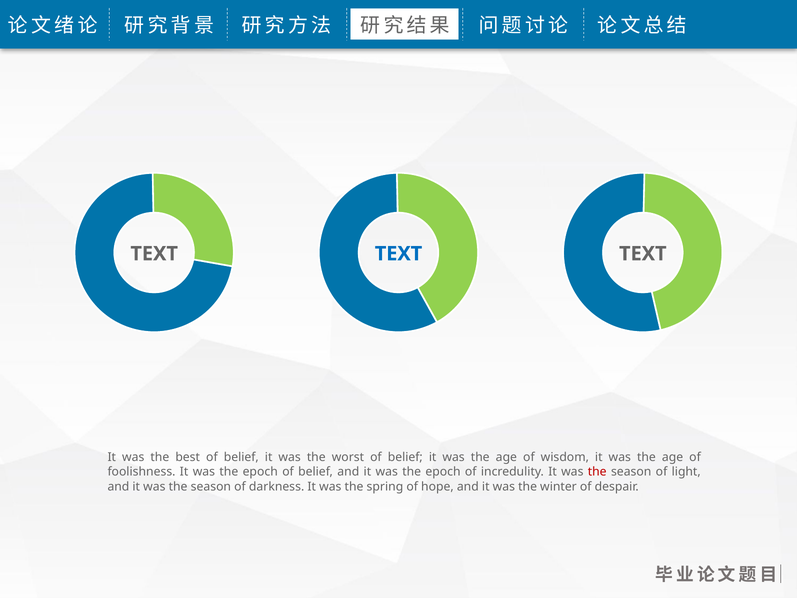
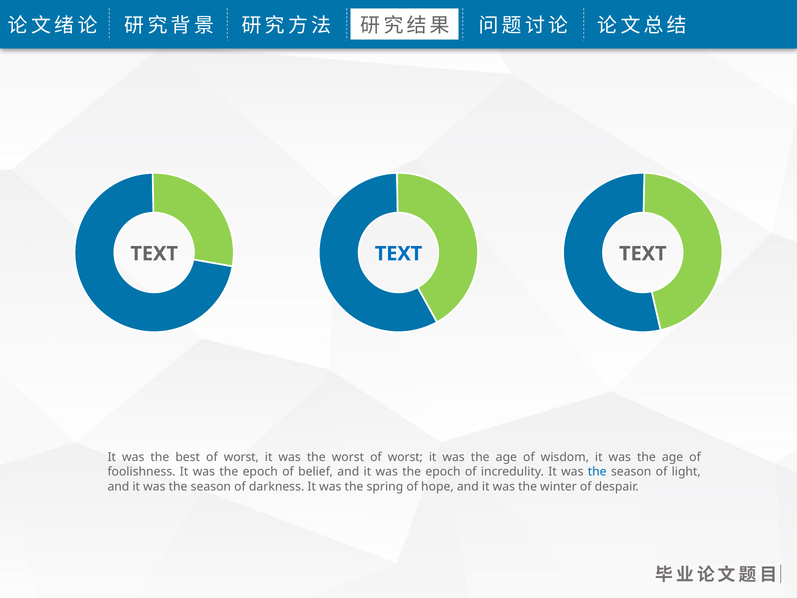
best of belief: belief -> worst
worst of belief: belief -> worst
the at (597, 472) colour: red -> blue
